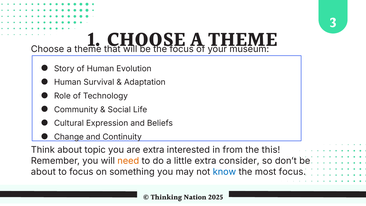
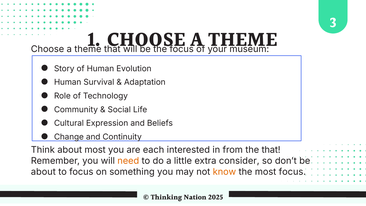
about topic: topic -> most
are extra: extra -> each
the this: this -> that
know colour: blue -> orange
